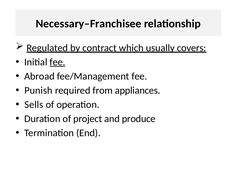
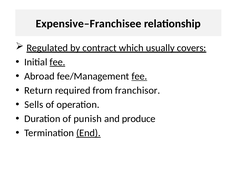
Necessary–Franchisee: Necessary–Franchisee -> Expensive–Franchisee
fee at (139, 77) underline: none -> present
Punish: Punish -> Return
appliances: appliances -> franchisor
project: project -> punish
End underline: none -> present
